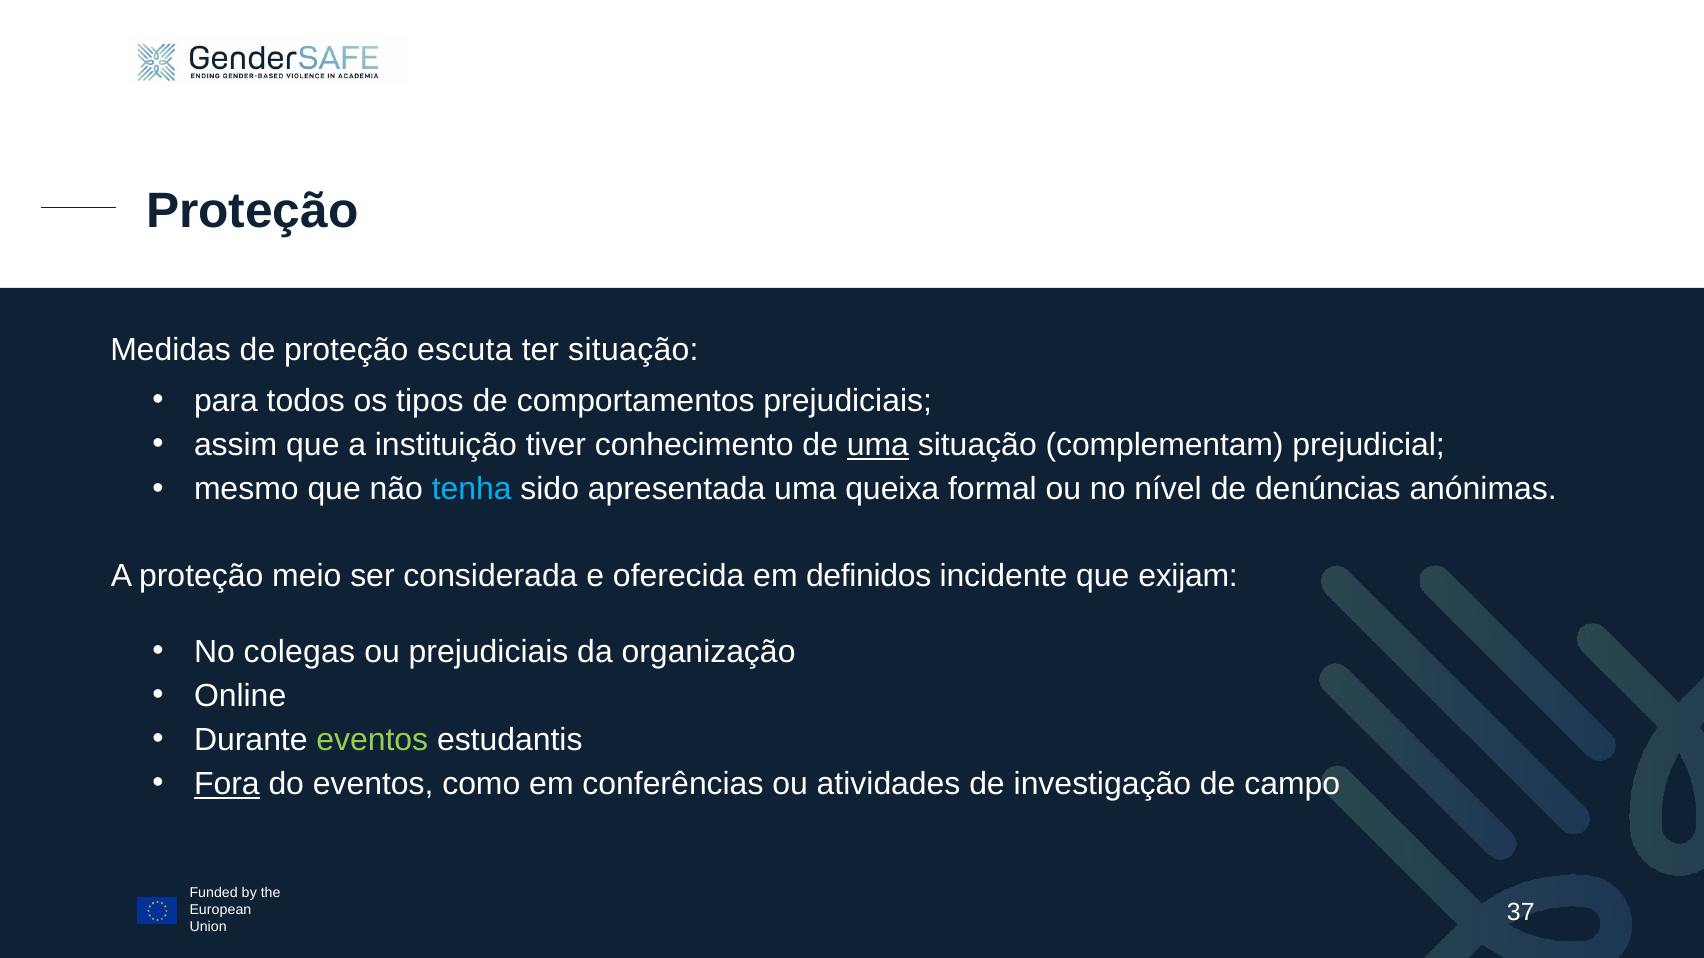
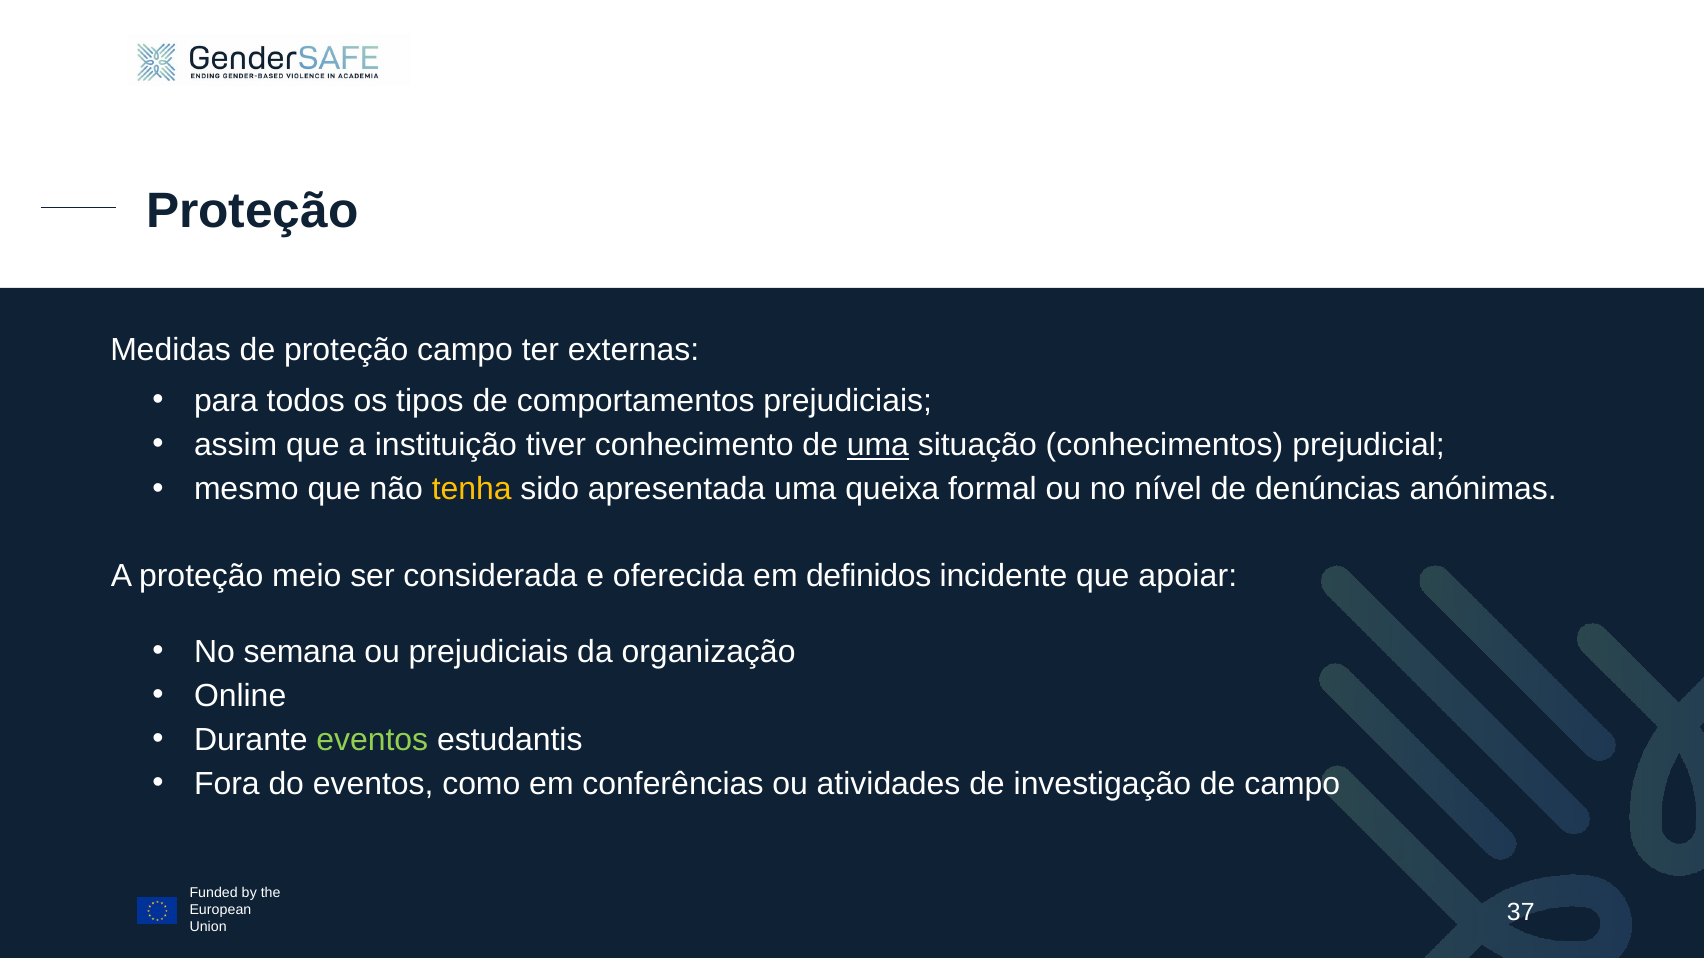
proteção escuta: escuta -> campo
ter situação: situação -> externas
complementam: complementam -> conhecimentos
tenha colour: light blue -> yellow
exijam: exijam -> apoiar
colegas: colegas -> semana
Fora underline: present -> none
